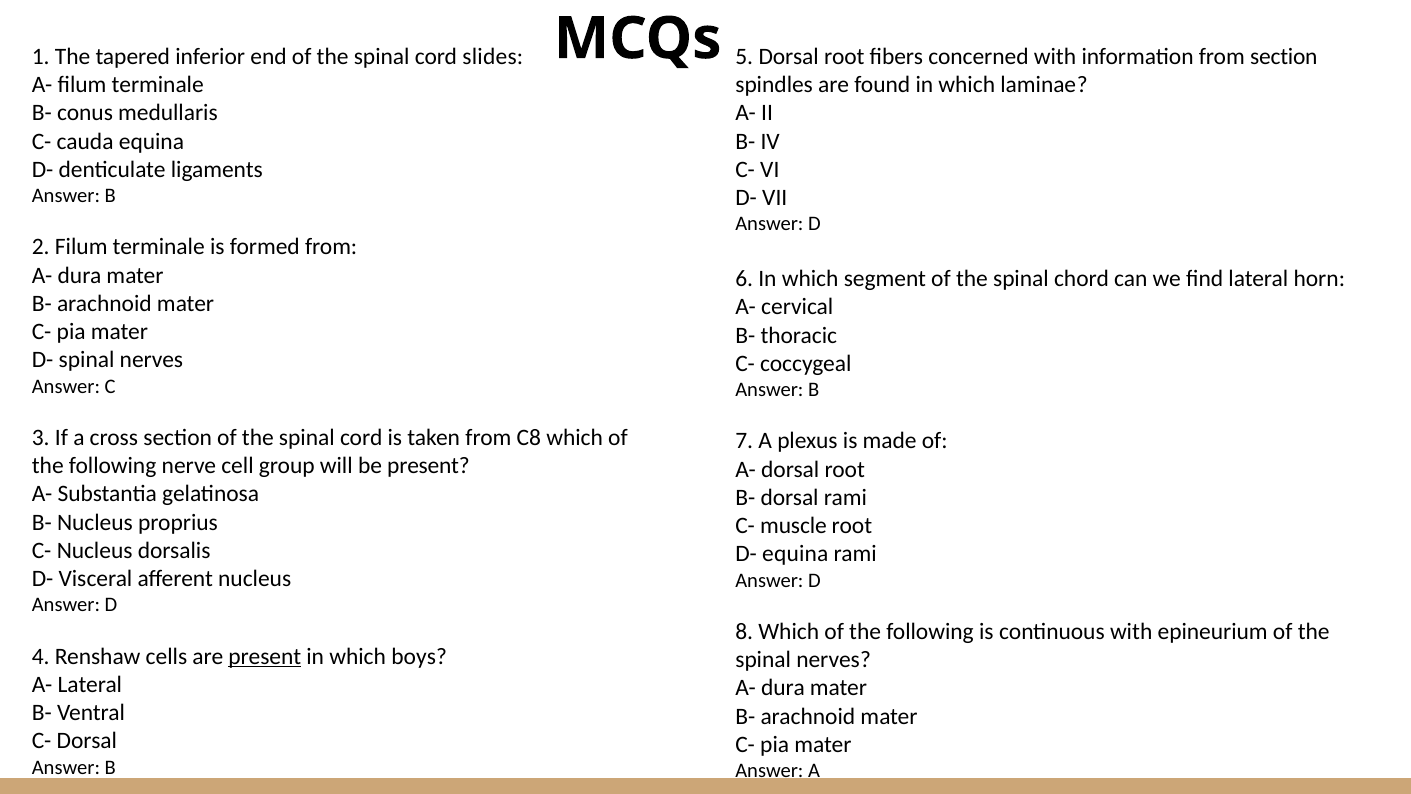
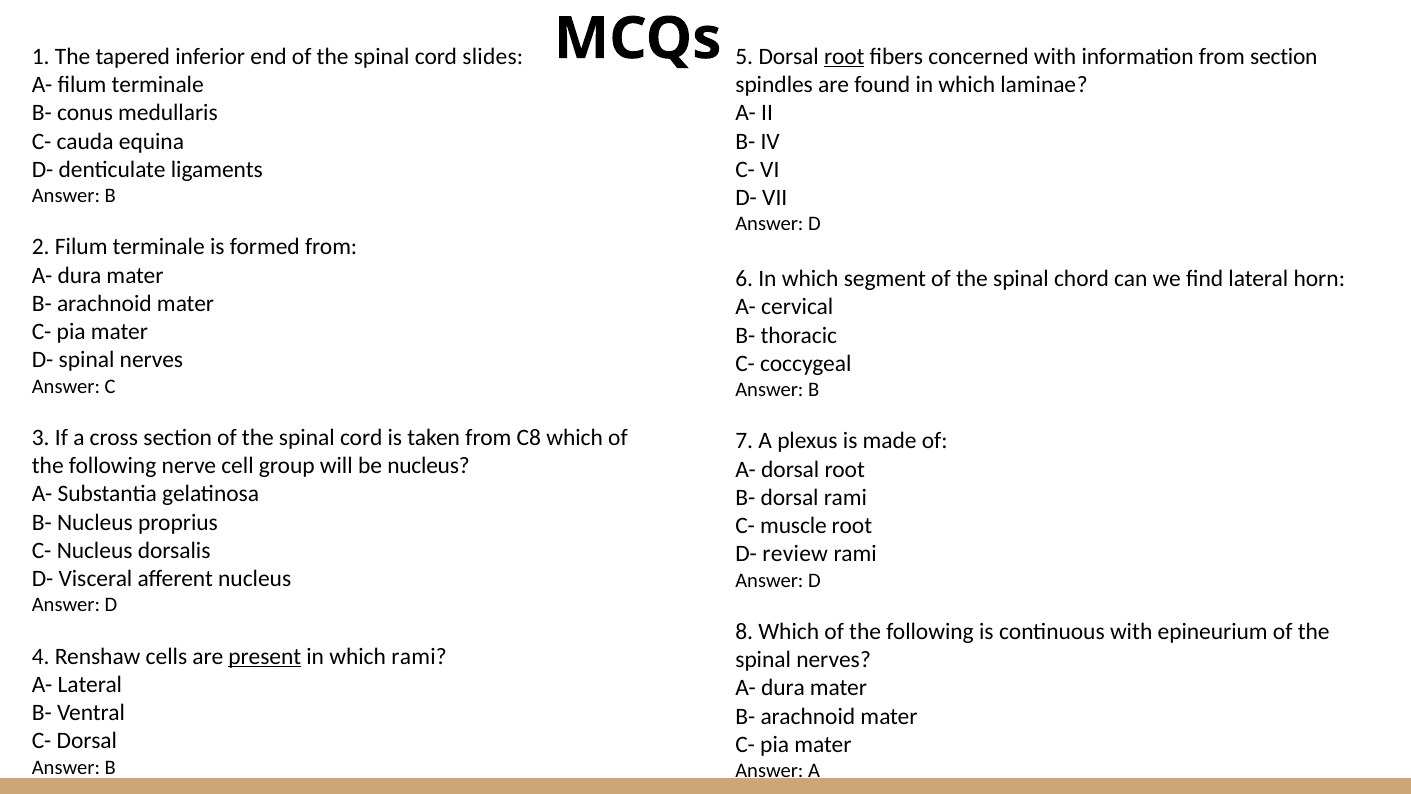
root at (844, 57) underline: none -> present
be present: present -> nucleus
D- equina: equina -> review
which boys: boys -> rami
